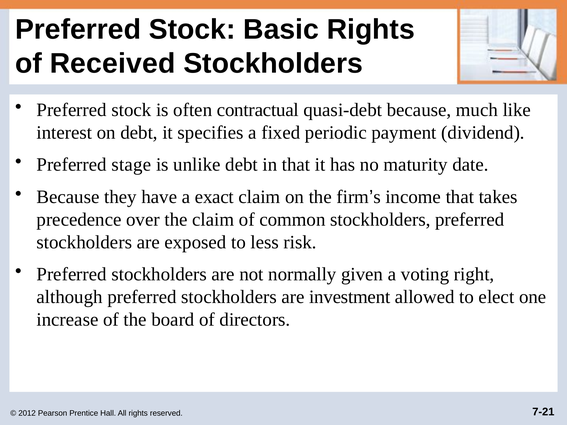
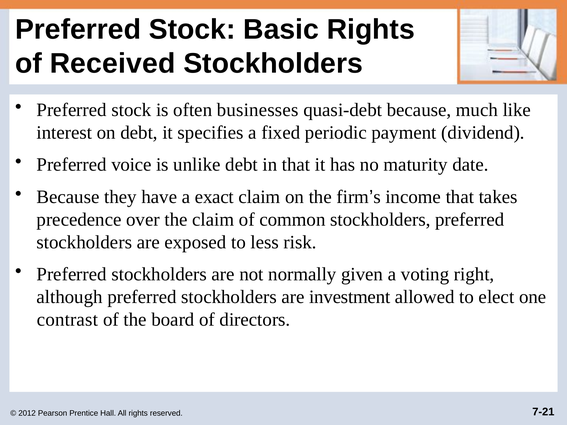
contractual: contractual -> businesses
stage: stage -> voice
increase: increase -> contrast
